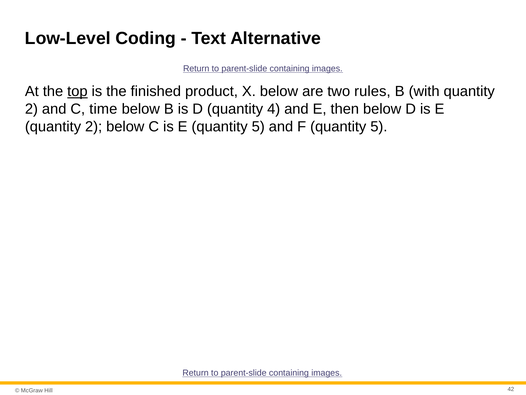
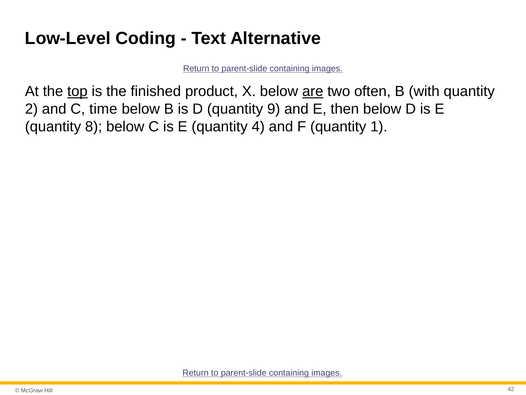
are underline: none -> present
rules: rules -> often
4: 4 -> 9
2 at (94, 126): 2 -> 8
E quantity 5: 5 -> 4
F quantity 5: 5 -> 1
